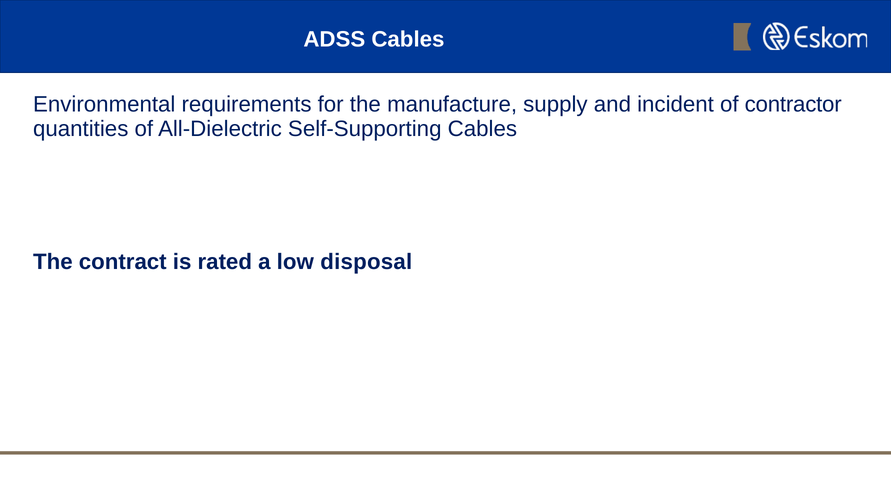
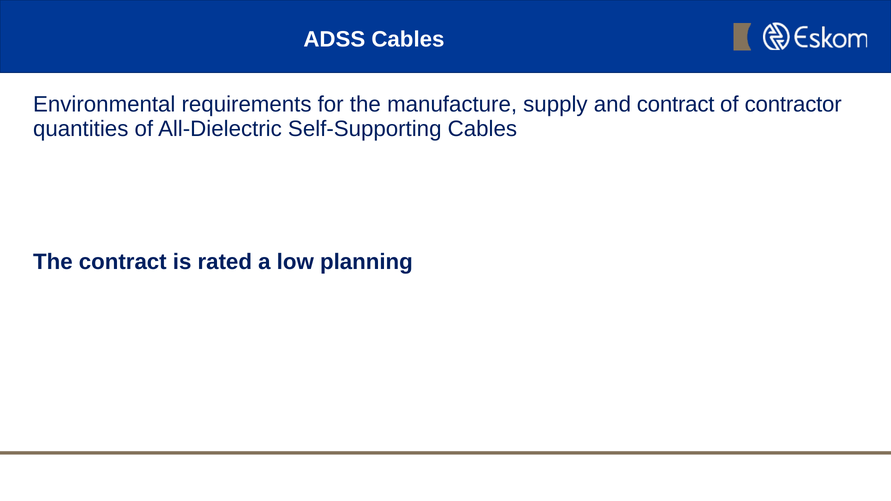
and incident: incident -> contract
disposal: disposal -> planning
